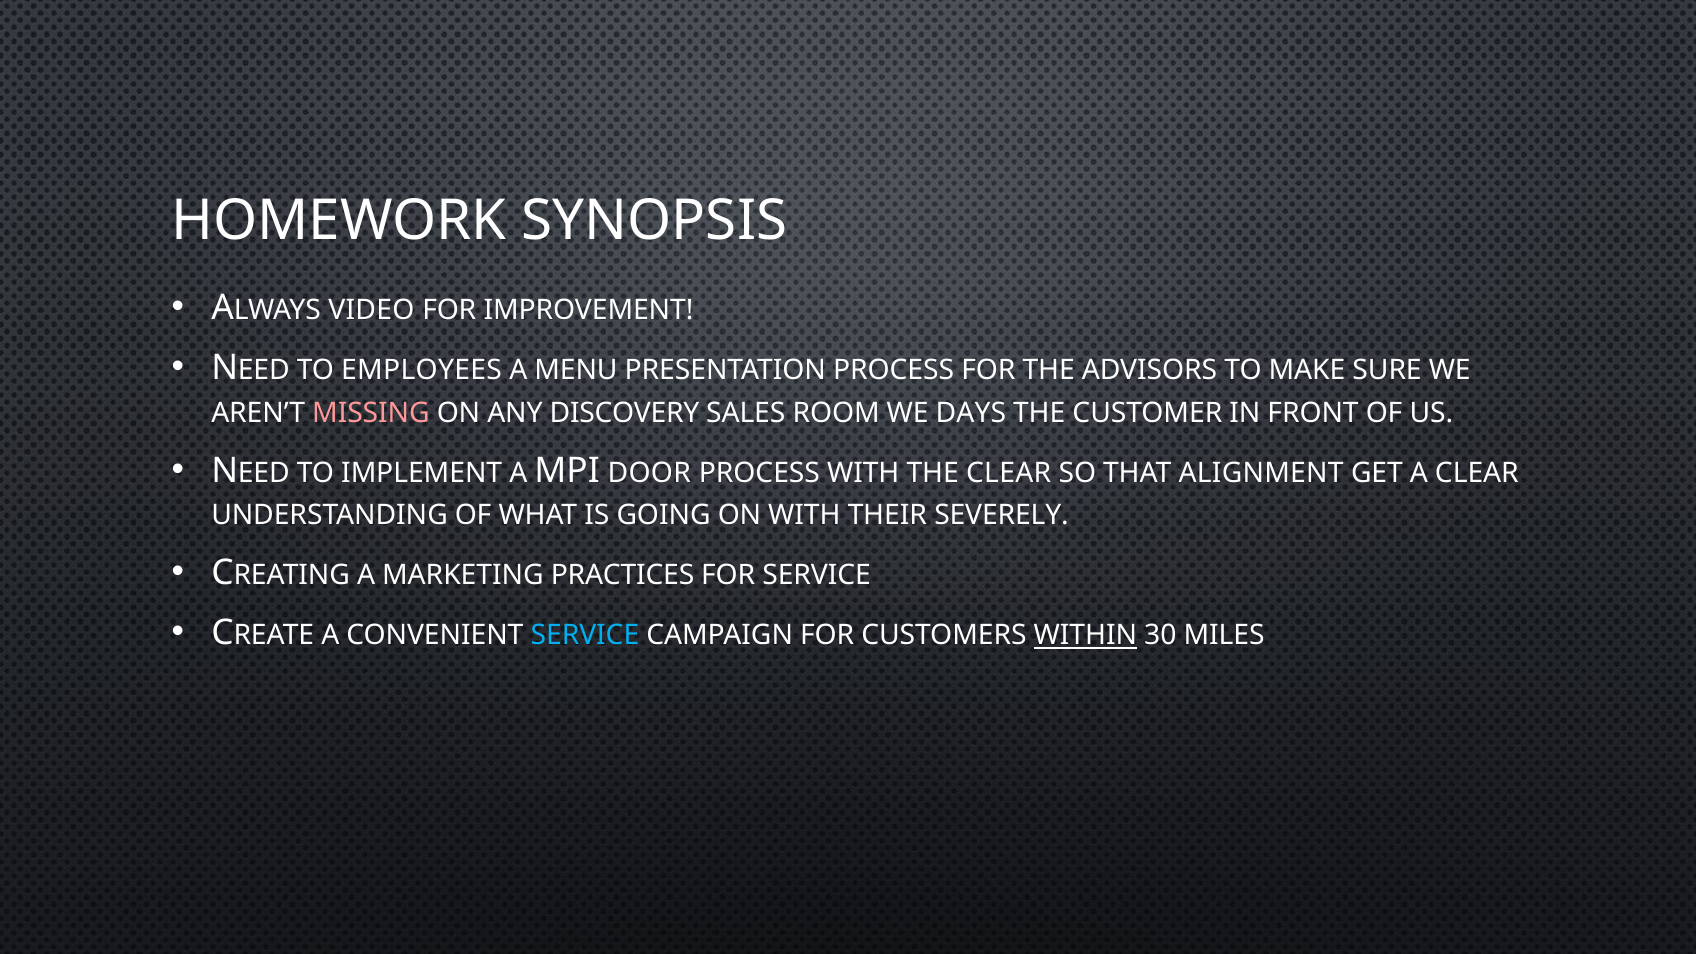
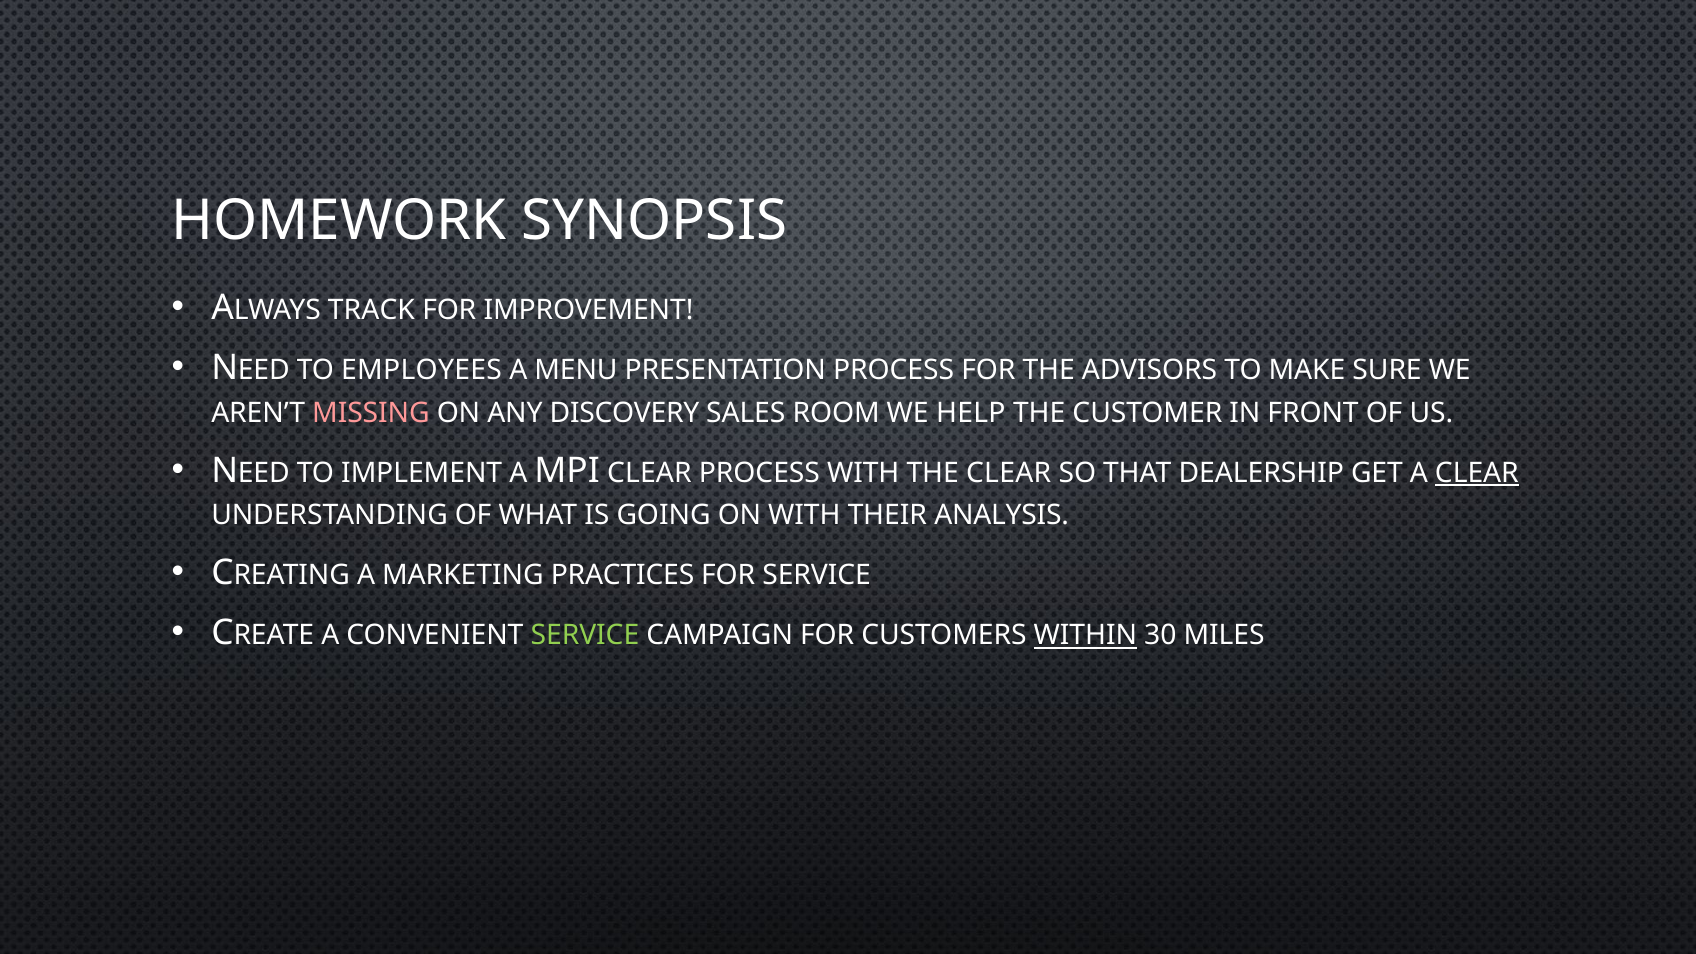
VIDEO: VIDEO -> TRACK
DAYS: DAYS -> HELP
MPI DOOR: DOOR -> CLEAR
ALIGNMENT: ALIGNMENT -> DEALERSHIP
CLEAR at (1477, 473) underline: none -> present
SEVERELY: SEVERELY -> ANALYSIS
SERVICE at (585, 635) colour: light blue -> light green
